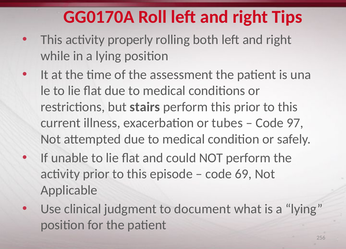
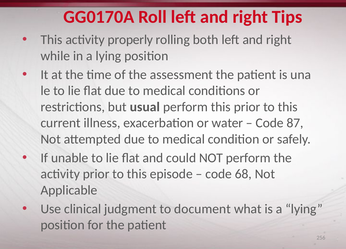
stairs: stairs -> usual
tubes: tubes -> water
97: 97 -> 87
69: 69 -> 68
